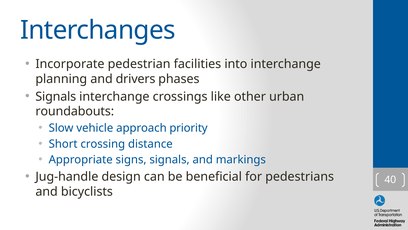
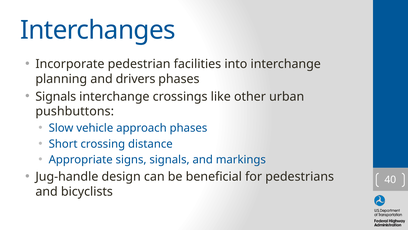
roundabouts: roundabouts -> pushbuttons
approach priority: priority -> phases
